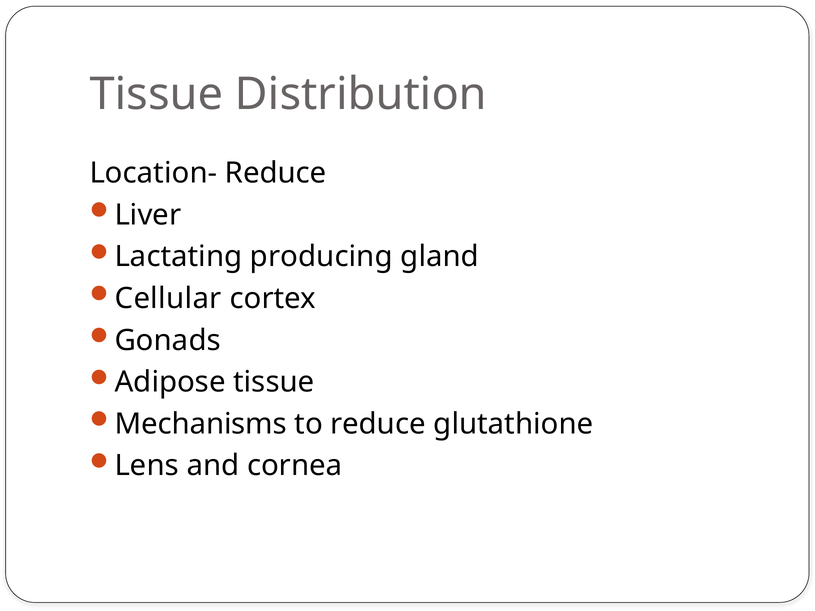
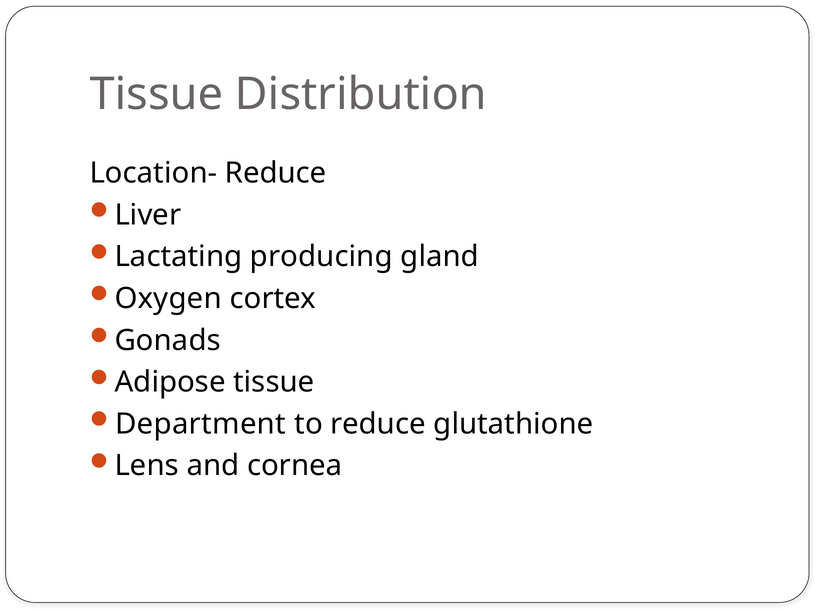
Cellular: Cellular -> Oxygen
Mechanisms: Mechanisms -> Department
